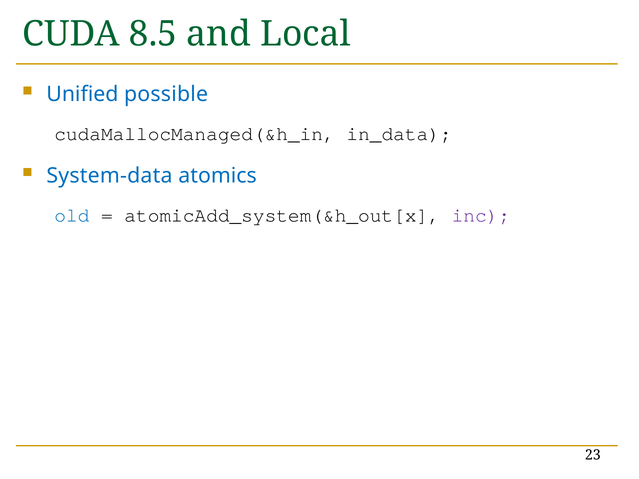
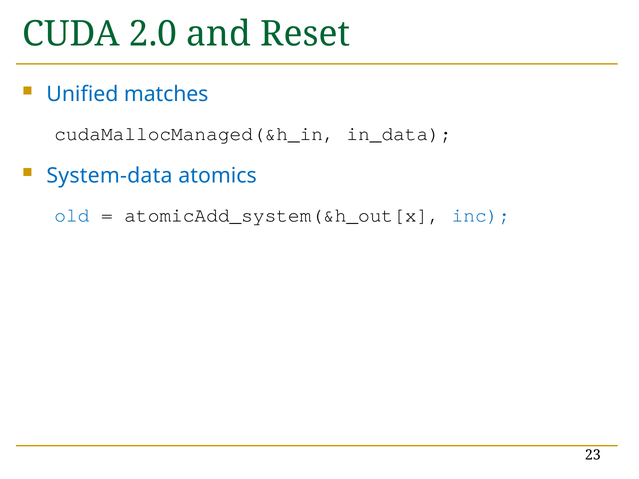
8.5: 8.5 -> 2.0
Local: Local -> Reset
possible: possible -> matches
inc colour: purple -> blue
